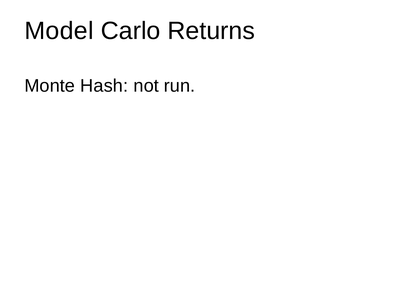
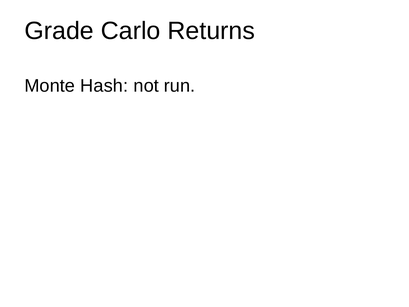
Model: Model -> Grade
